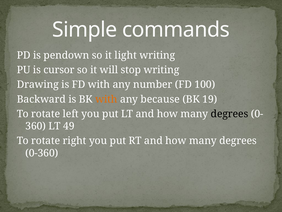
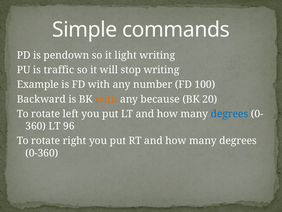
cursor: cursor -> traffic
Drawing: Drawing -> Example
19: 19 -> 20
degrees at (229, 114) colour: black -> blue
49: 49 -> 96
